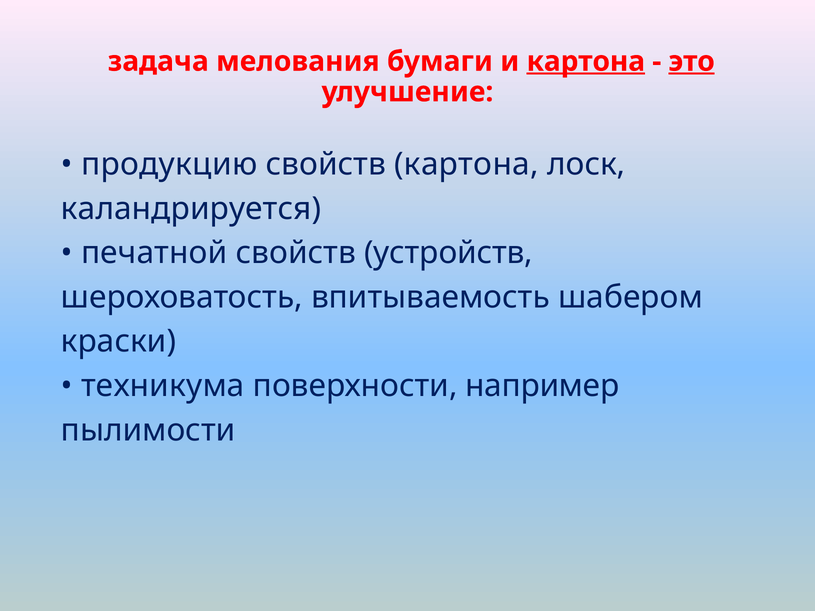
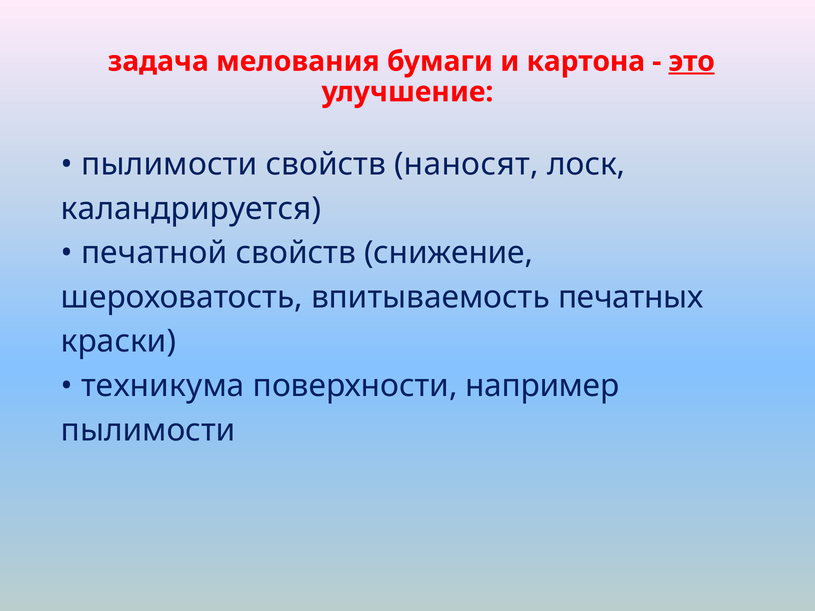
картона at (586, 61) underline: present -> none
продукцию at (169, 164): продукцию -> пылимости
свойств картона: картона -> наносят
устройств: устройств -> снижение
шабером: шабером -> печатных
